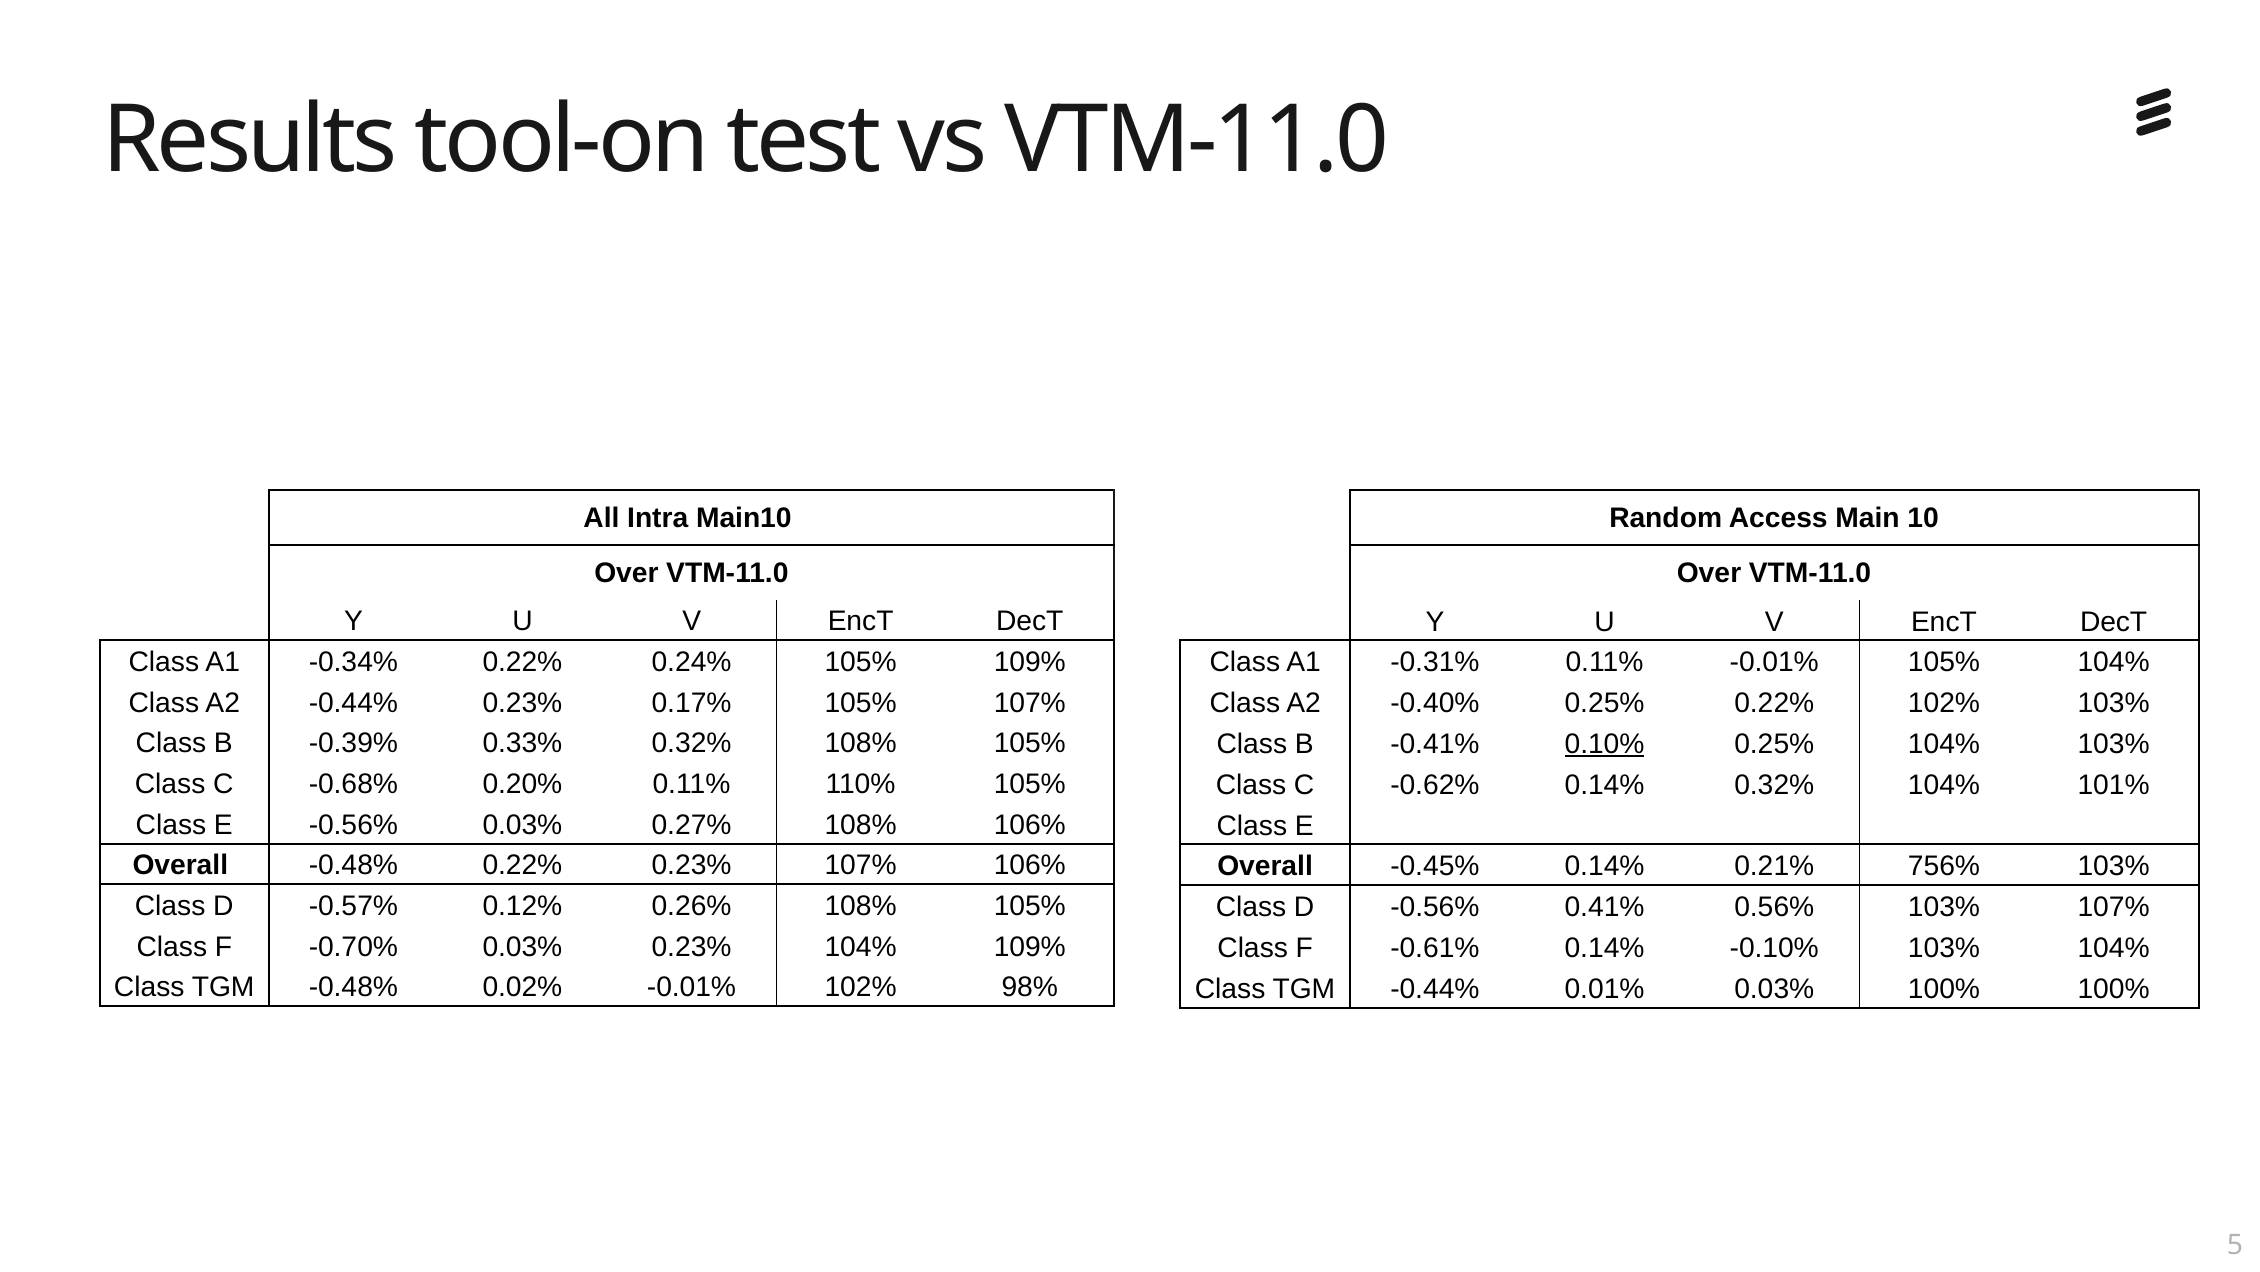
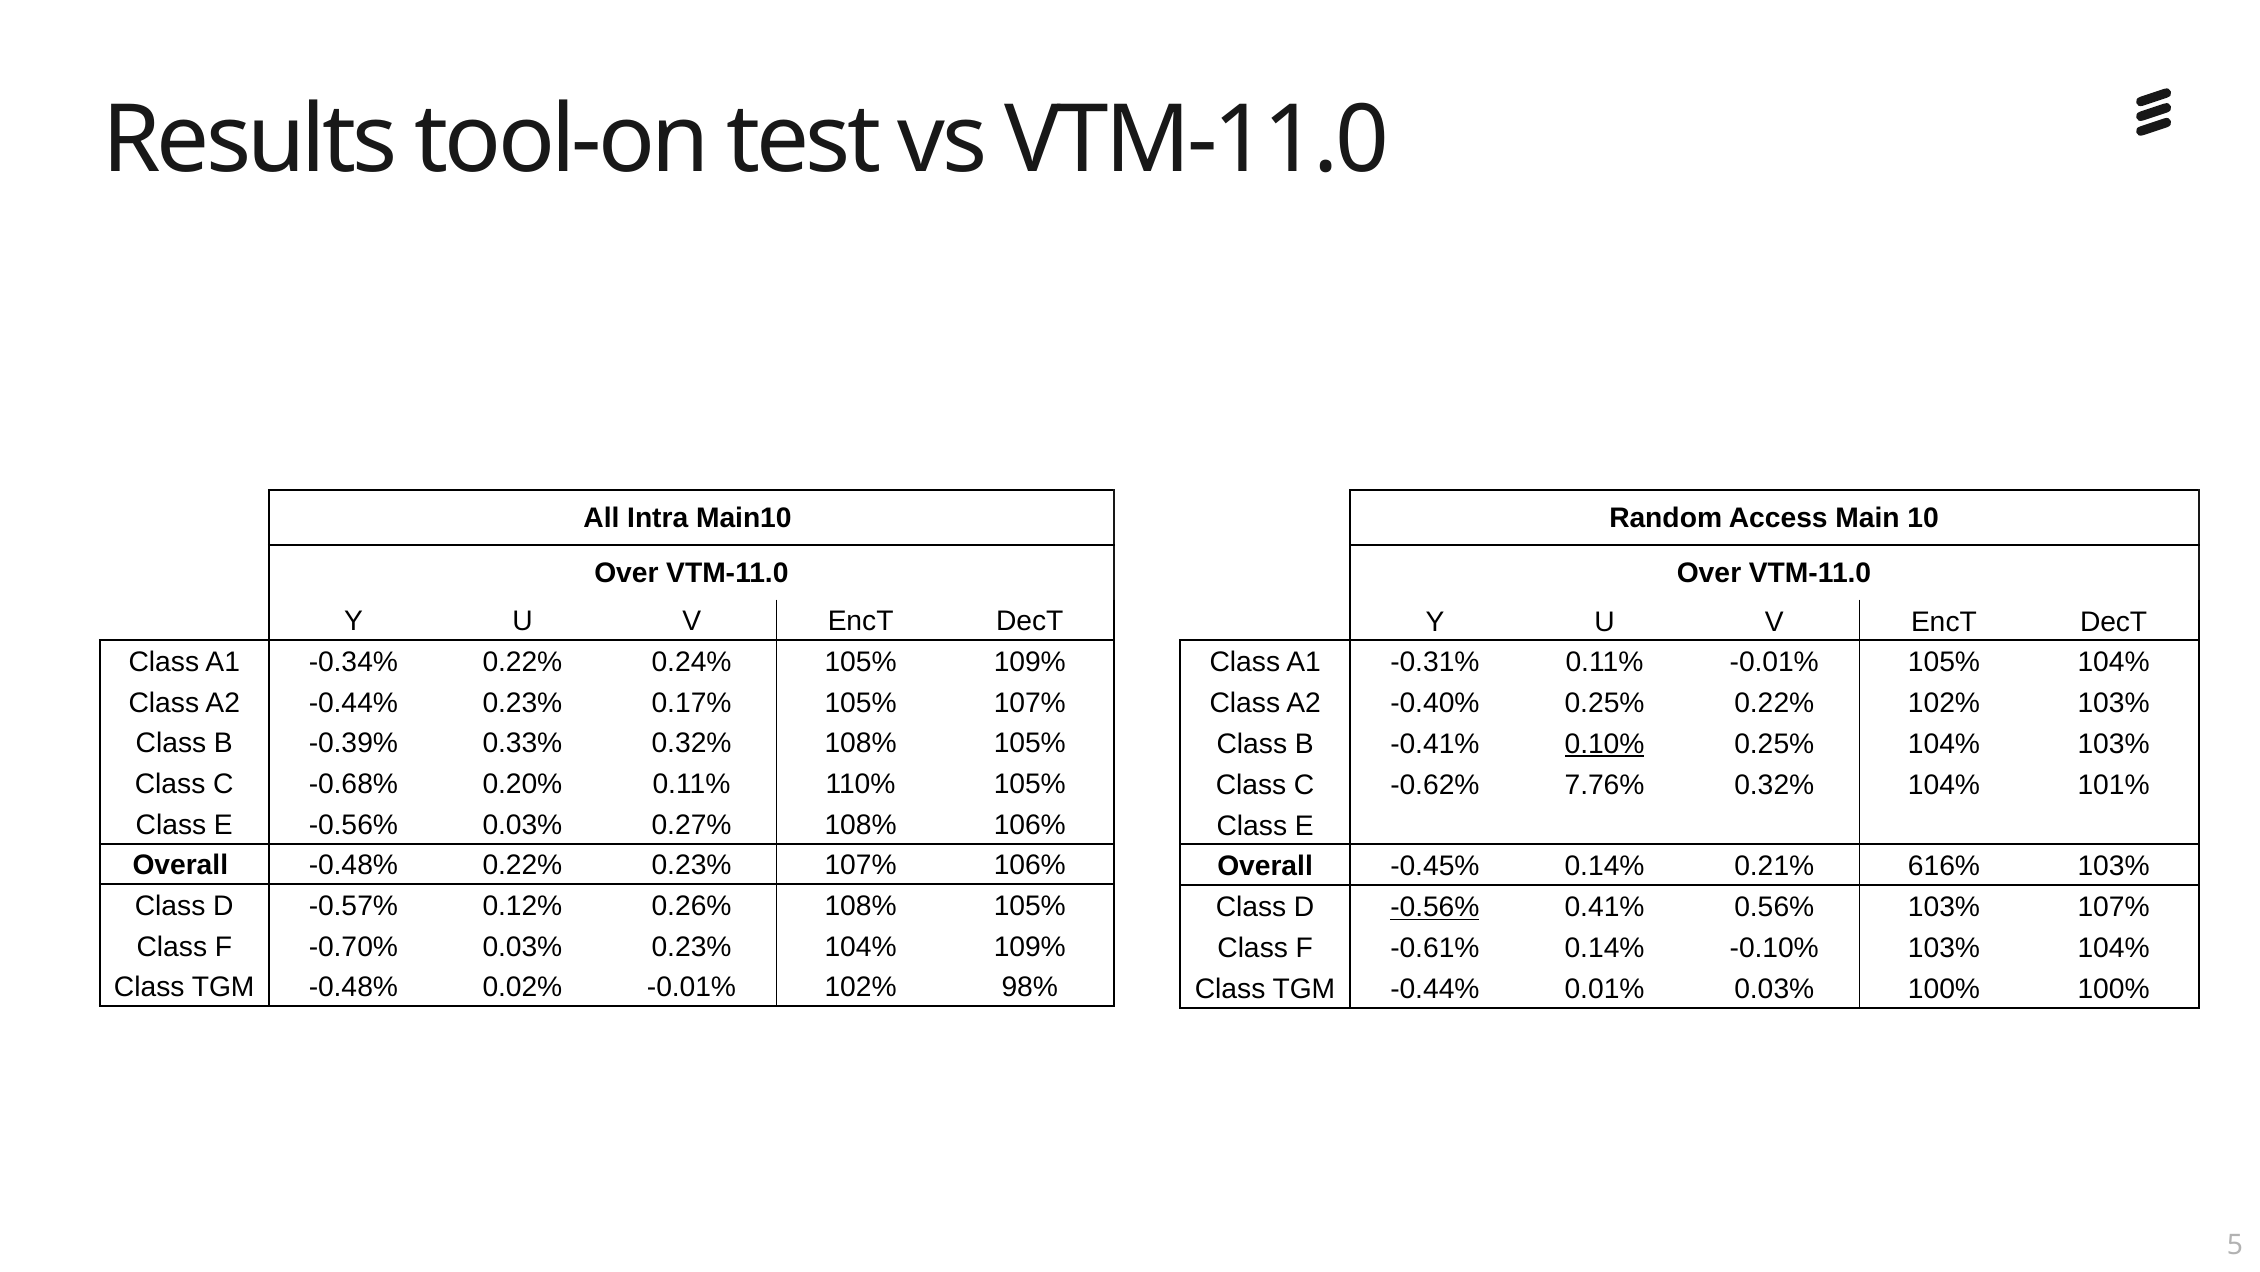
-0.62% 0.14%: 0.14% -> 7.76%
756%: 756% -> 616%
-0.56% at (1435, 907) underline: none -> present
